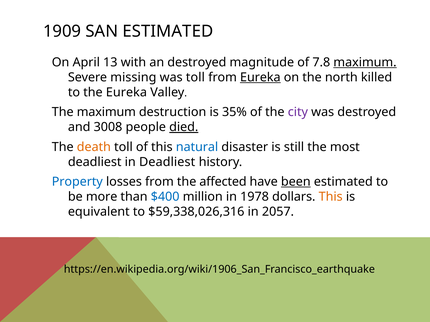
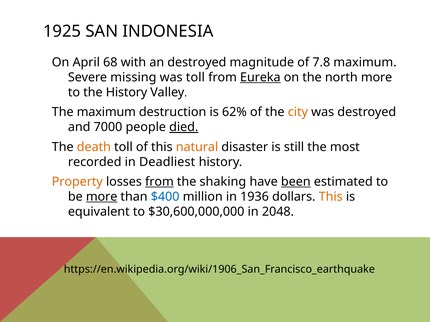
1909: 1909 -> 1925
SAN ESTIMATED: ESTIMATED -> INDONESIA
13: 13 -> 68
maximum at (365, 62) underline: present -> none
north killed: killed -> more
the Eureka: Eureka -> History
35%: 35% -> 62%
city colour: purple -> orange
3008: 3008 -> 7000
natural colour: blue -> orange
deadliest at (95, 162): deadliest -> recorded
Property colour: blue -> orange
from at (159, 182) underline: none -> present
affected: affected -> shaking
more at (102, 197) underline: none -> present
1978: 1978 -> 1936
$59,338,026,316: $59,338,026,316 -> $30,600,000,000
2057: 2057 -> 2048
